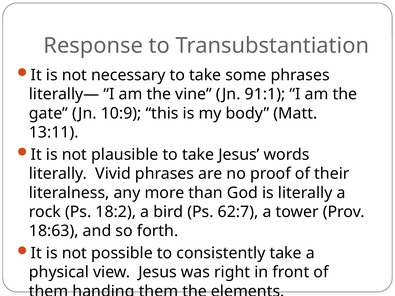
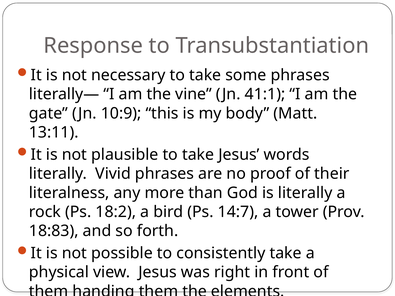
91:1: 91:1 -> 41:1
62:7: 62:7 -> 14:7
18:63: 18:63 -> 18:83
